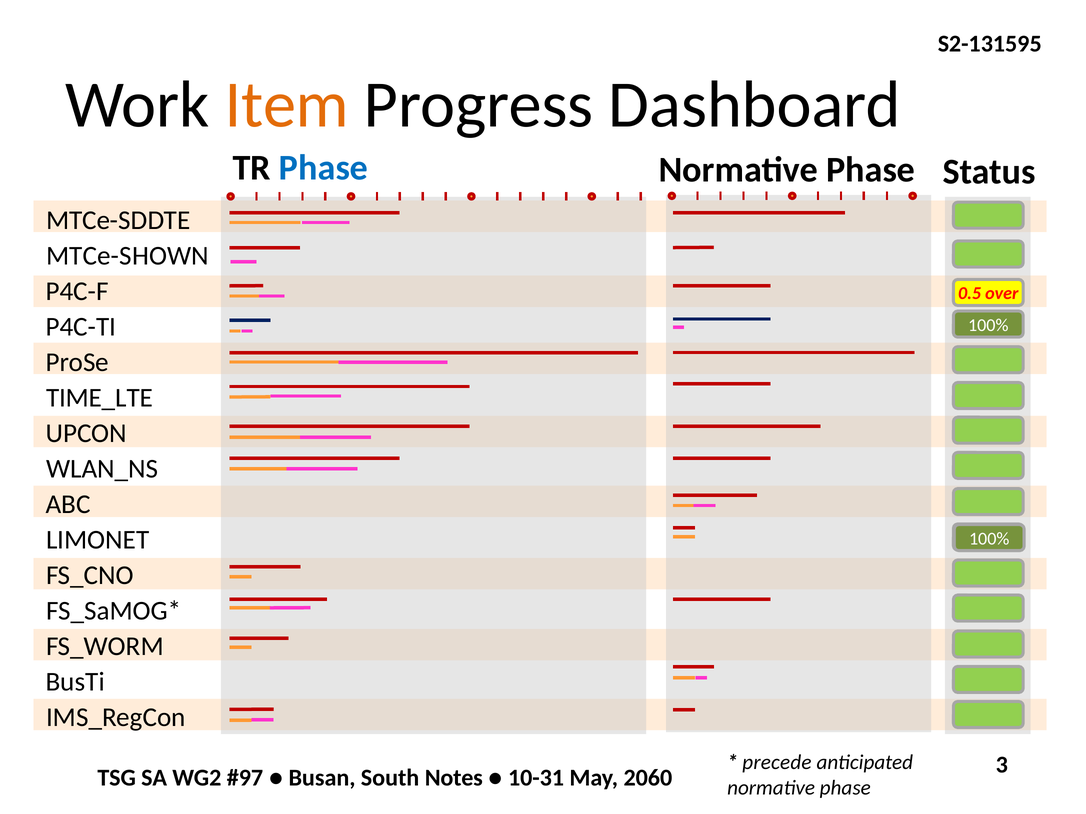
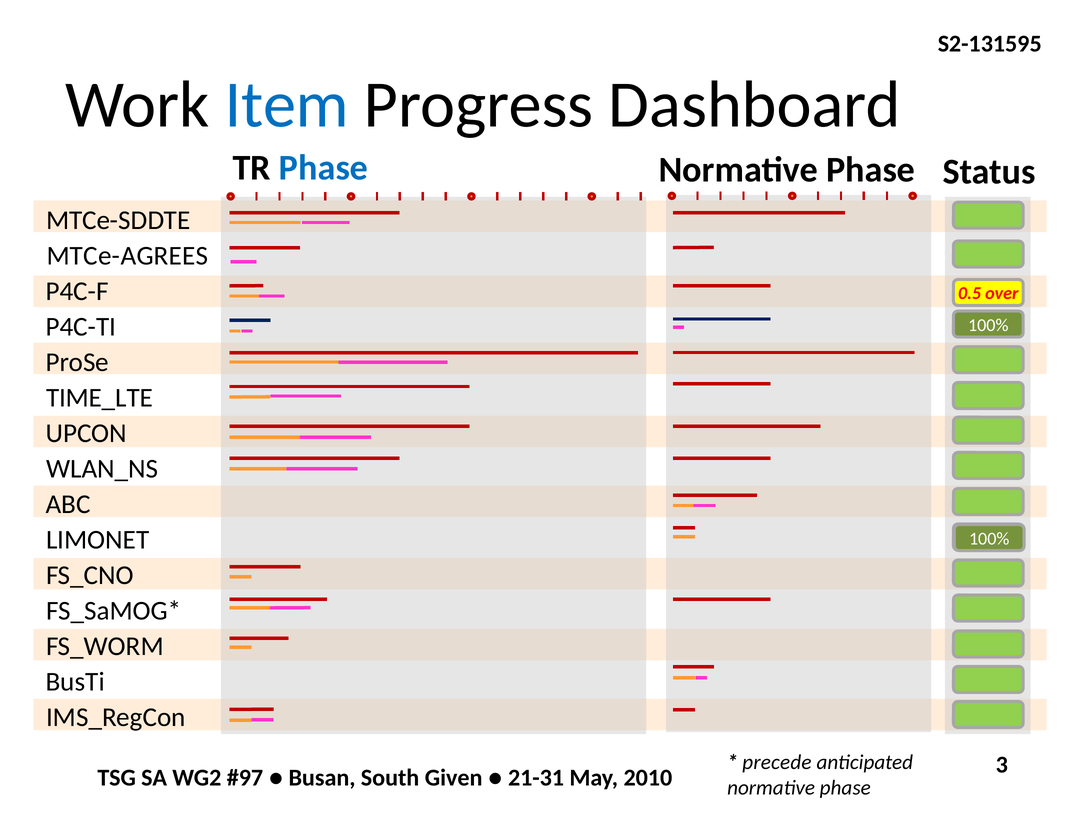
Item colour: orange -> blue
MTCe-SHOWN: MTCe-SHOWN -> MTCe-AGREES
Notes: Notes -> Given
10-31: 10-31 -> 21-31
2060: 2060 -> 2010
